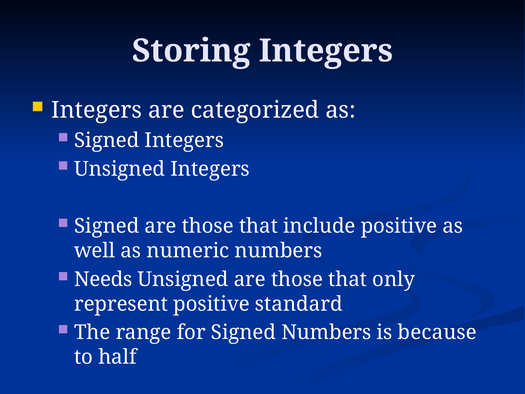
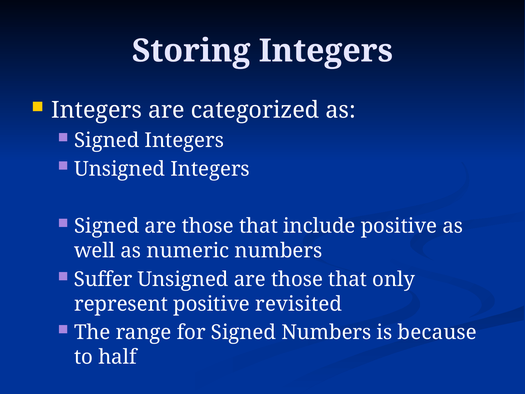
Needs: Needs -> Suffer
standard: standard -> revisited
